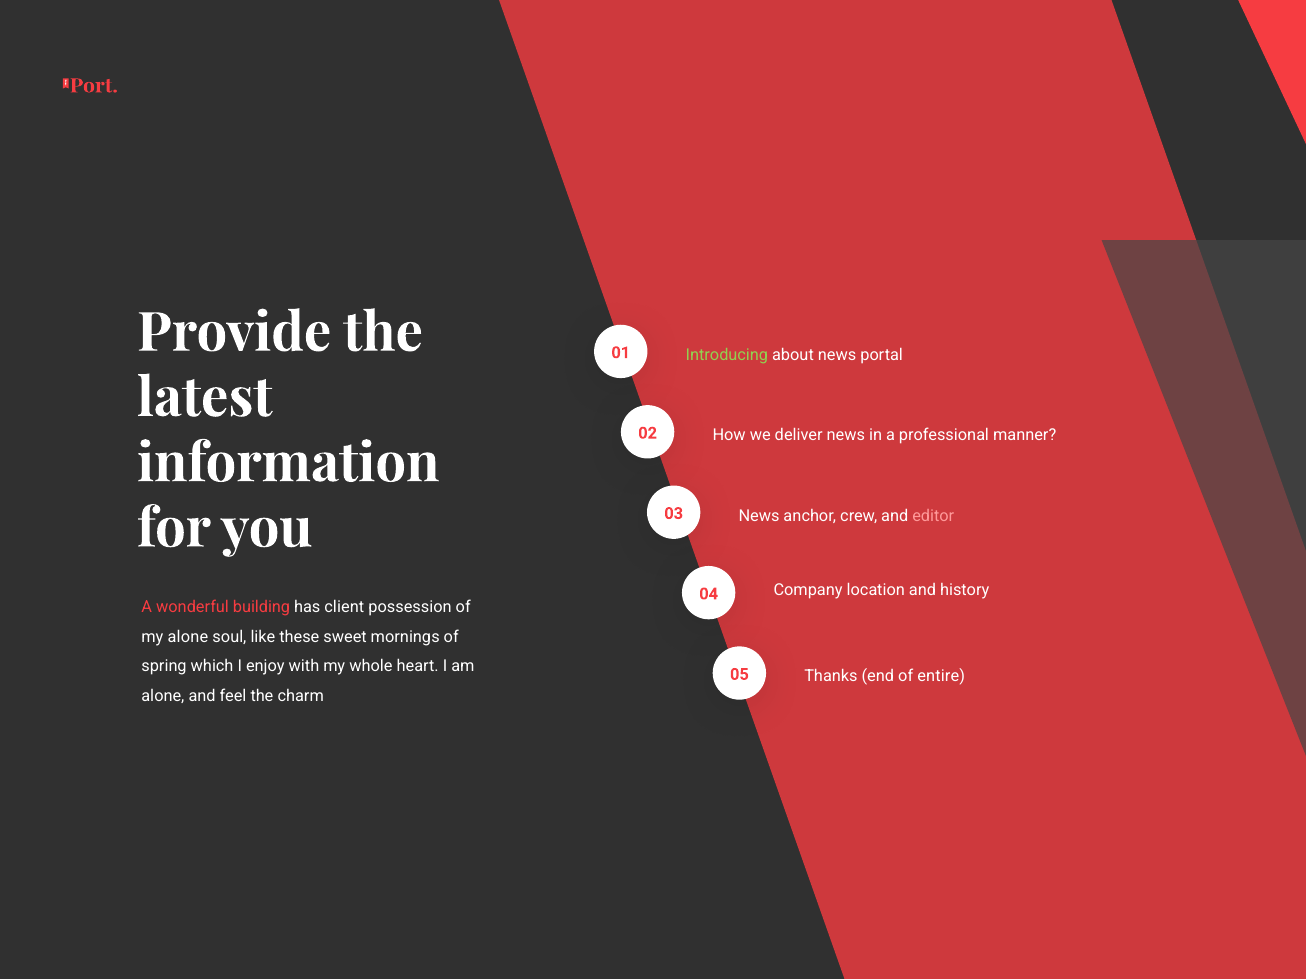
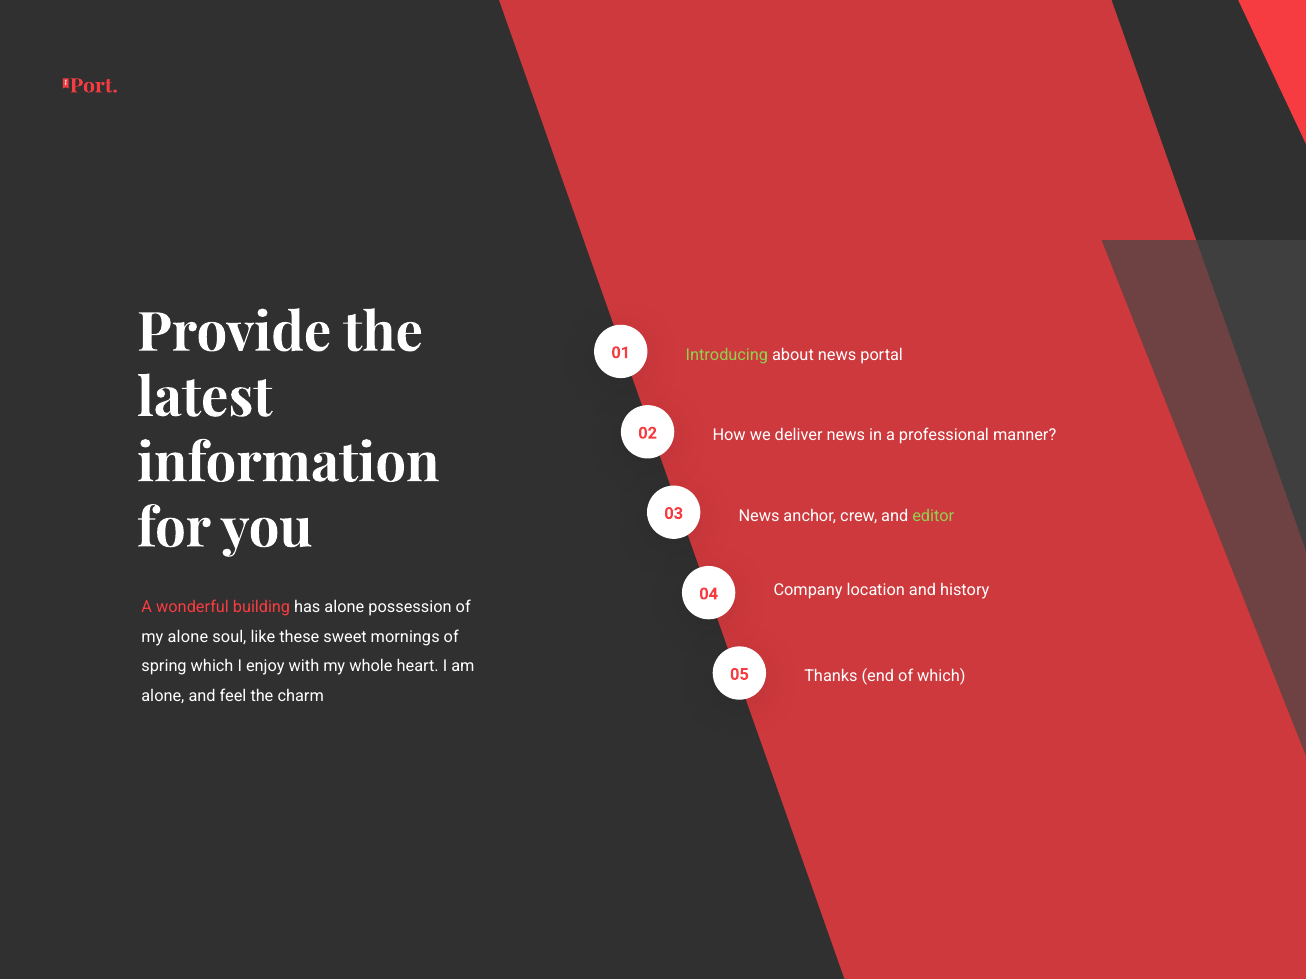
editor colour: pink -> light green
has client: client -> alone
of entire: entire -> which
